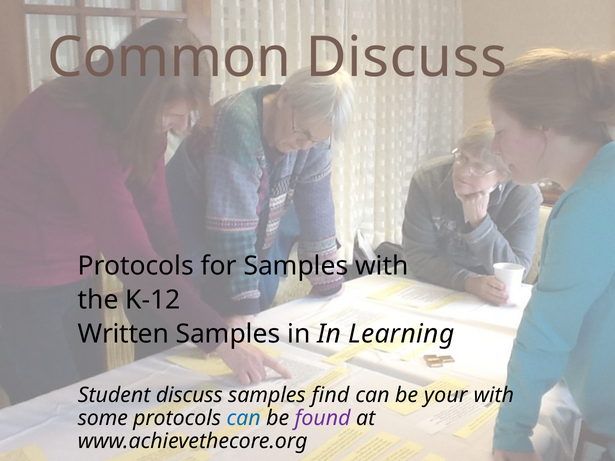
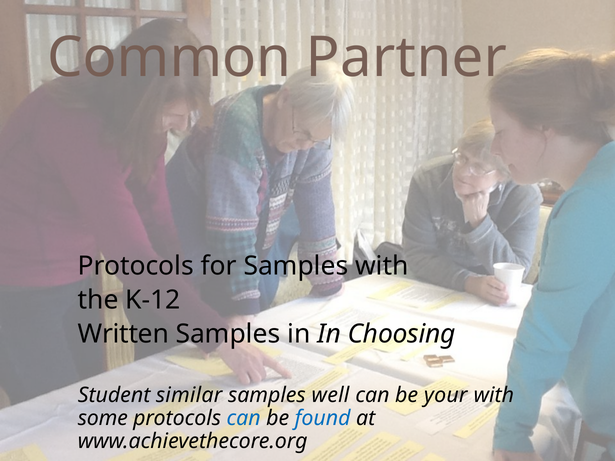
Common Discuss: Discuss -> Partner
Learning: Learning -> Choosing
Student discuss: discuss -> similar
find: find -> well
found colour: purple -> blue
